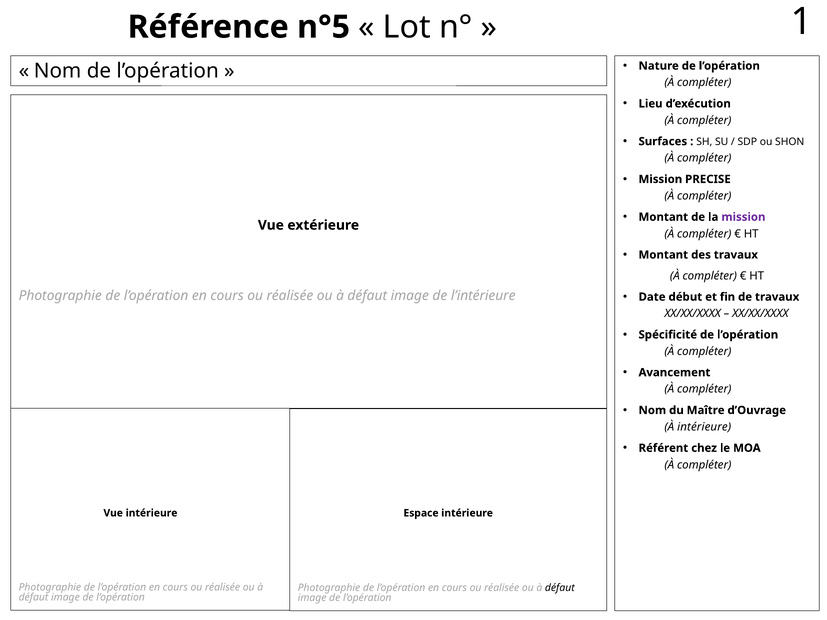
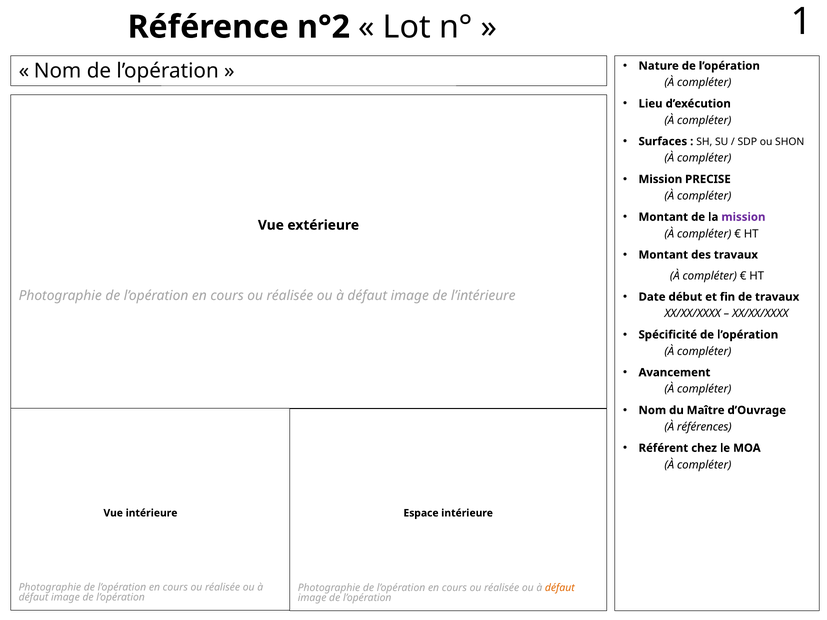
n°5: n°5 -> n°2
À intérieure: intérieure -> références
défaut at (560, 588) colour: black -> orange
